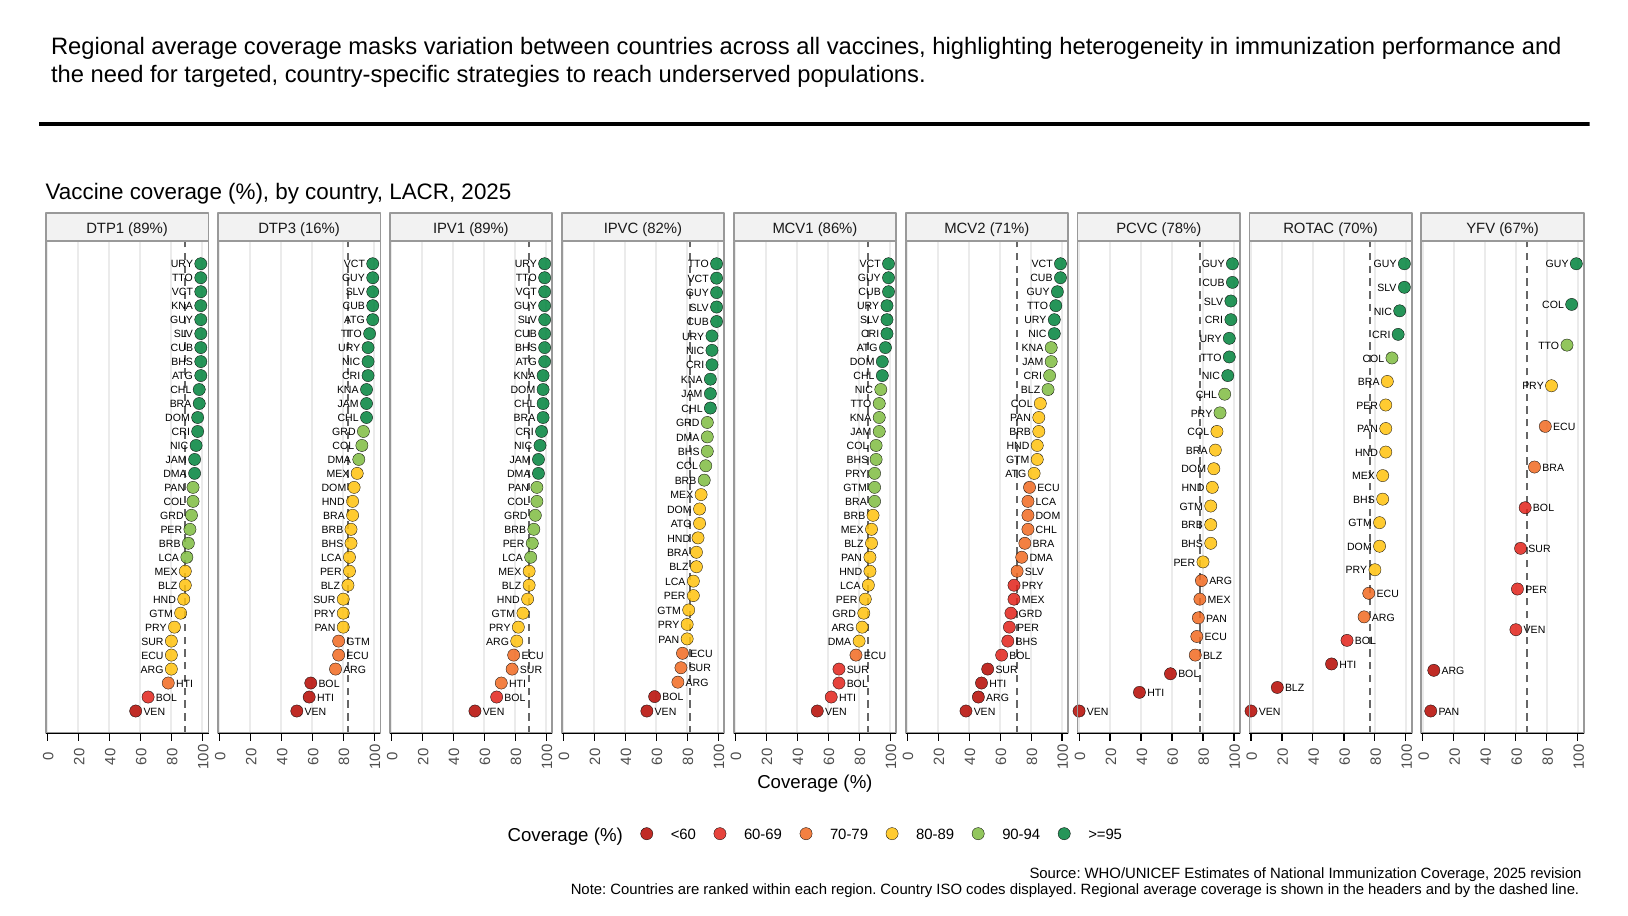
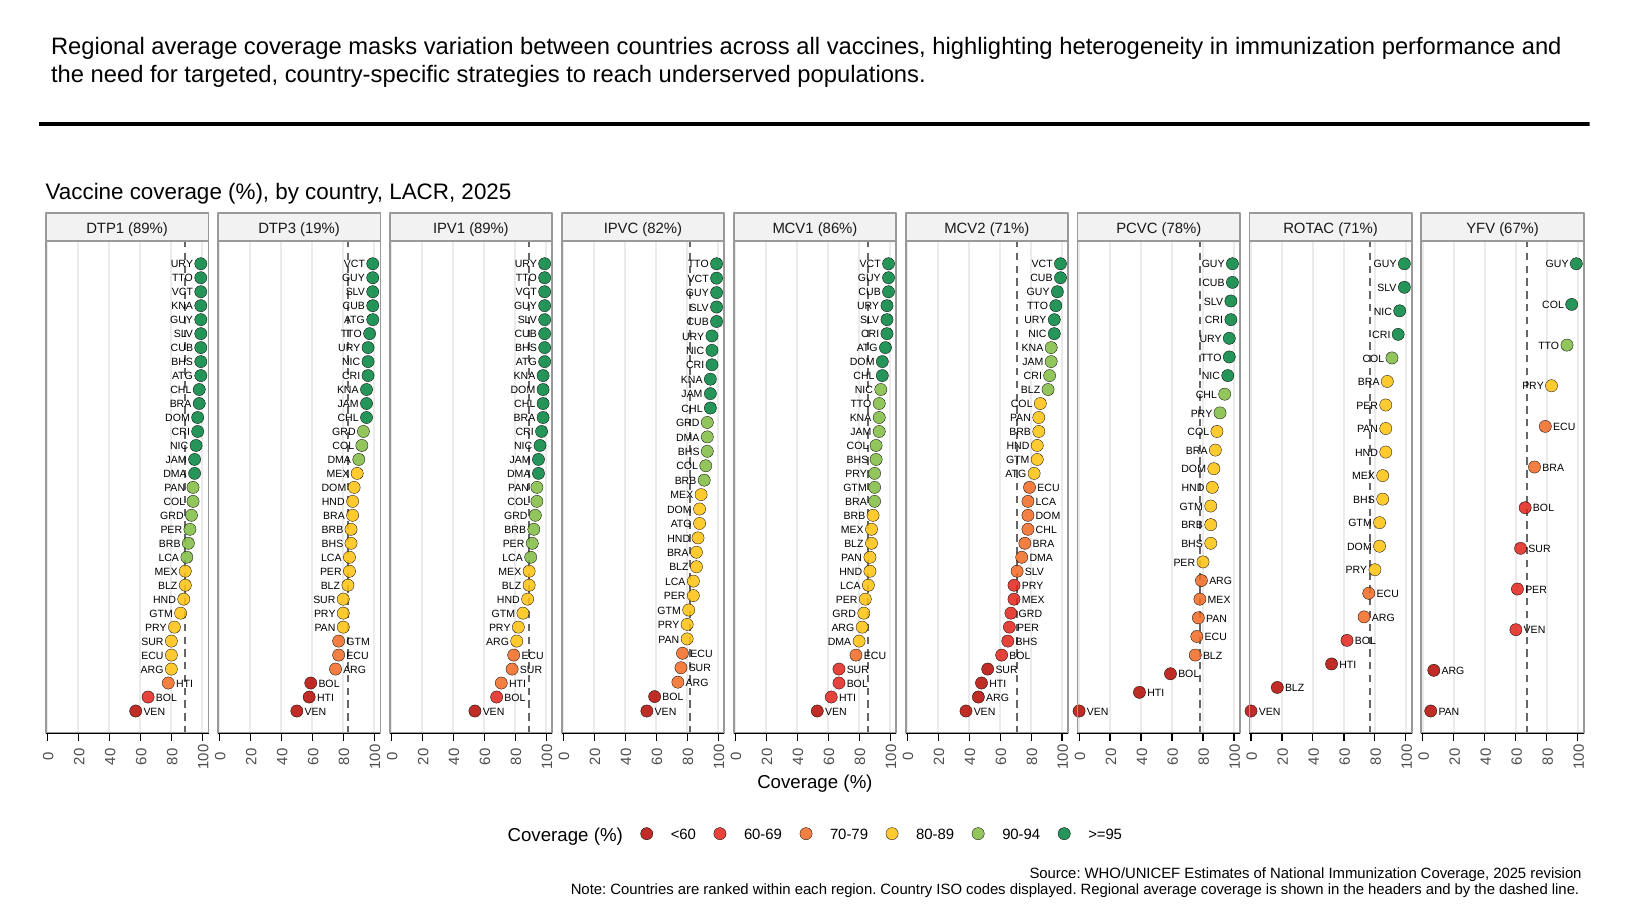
16%: 16% -> 19%
ROTAC 70%: 70% -> 71%
